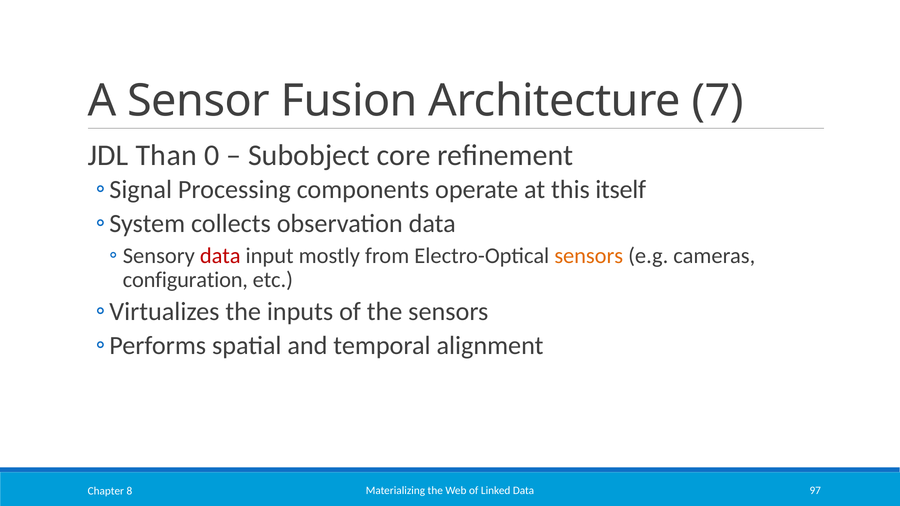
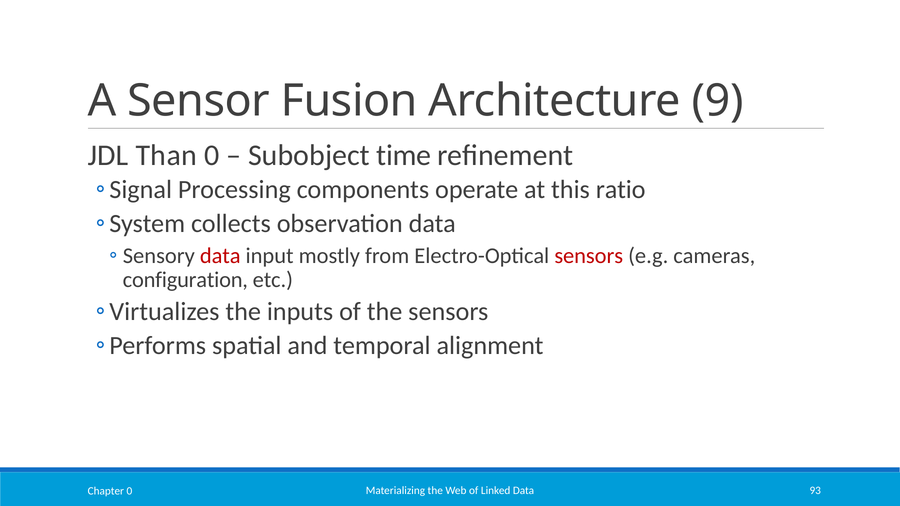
7: 7 -> 9
core: core -> time
itself: itself -> ratio
sensors at (589, 256) colour: orange -> red
97: 97 -> 93
Chapter 8: 8 -> 0
